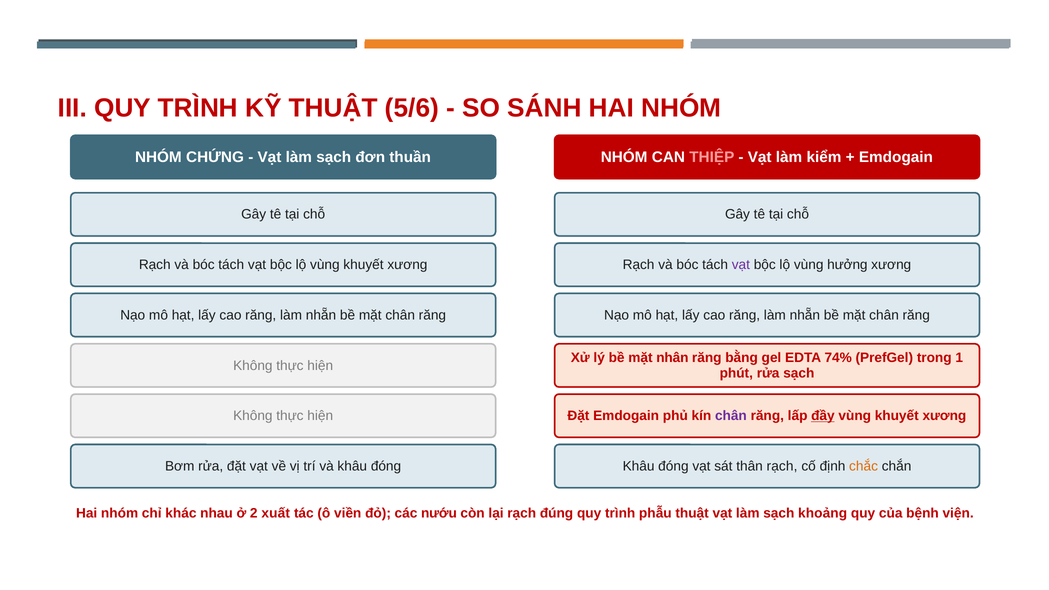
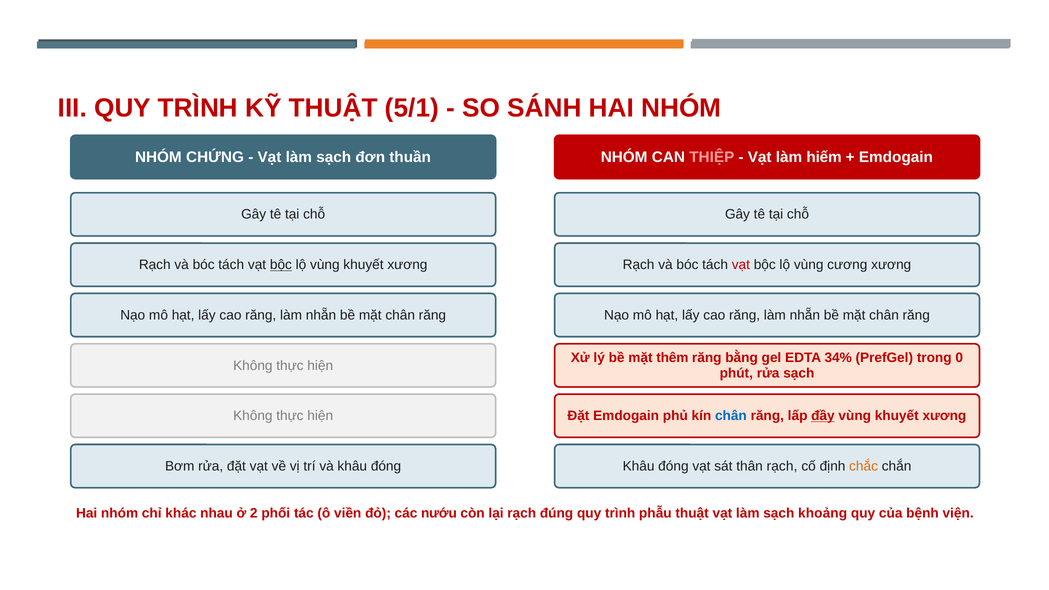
5/6: 5/6 -> 5/1
kiểm: kiểm -> hiếm
bộc at (281, 265) underline: none -> present
vạt at (741, 265) colour: purple -> red
hưởng: hưởng -> cương
nhân: nhân -> thêm
74%: 74% -> 34%
1: 1 -> 0
chân at (731, 416) colour: purple -> blue
xuất: xuất -> phối
